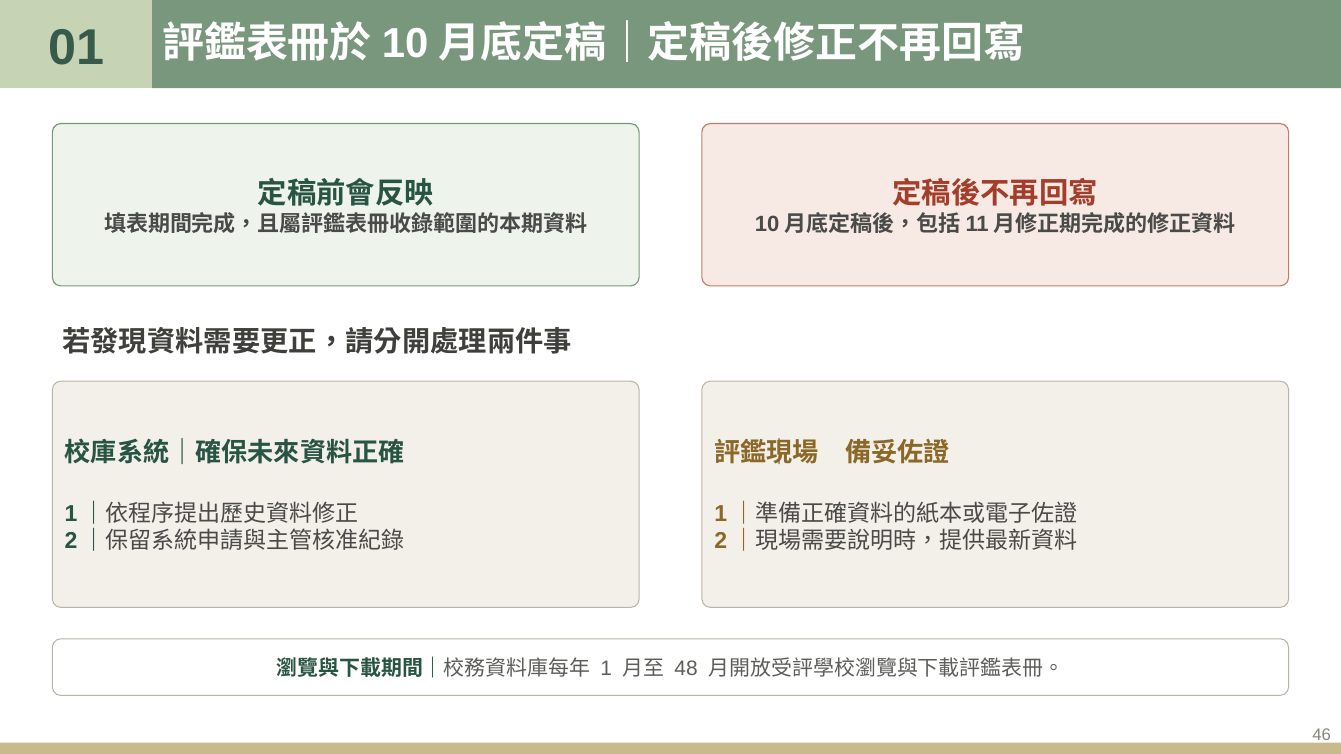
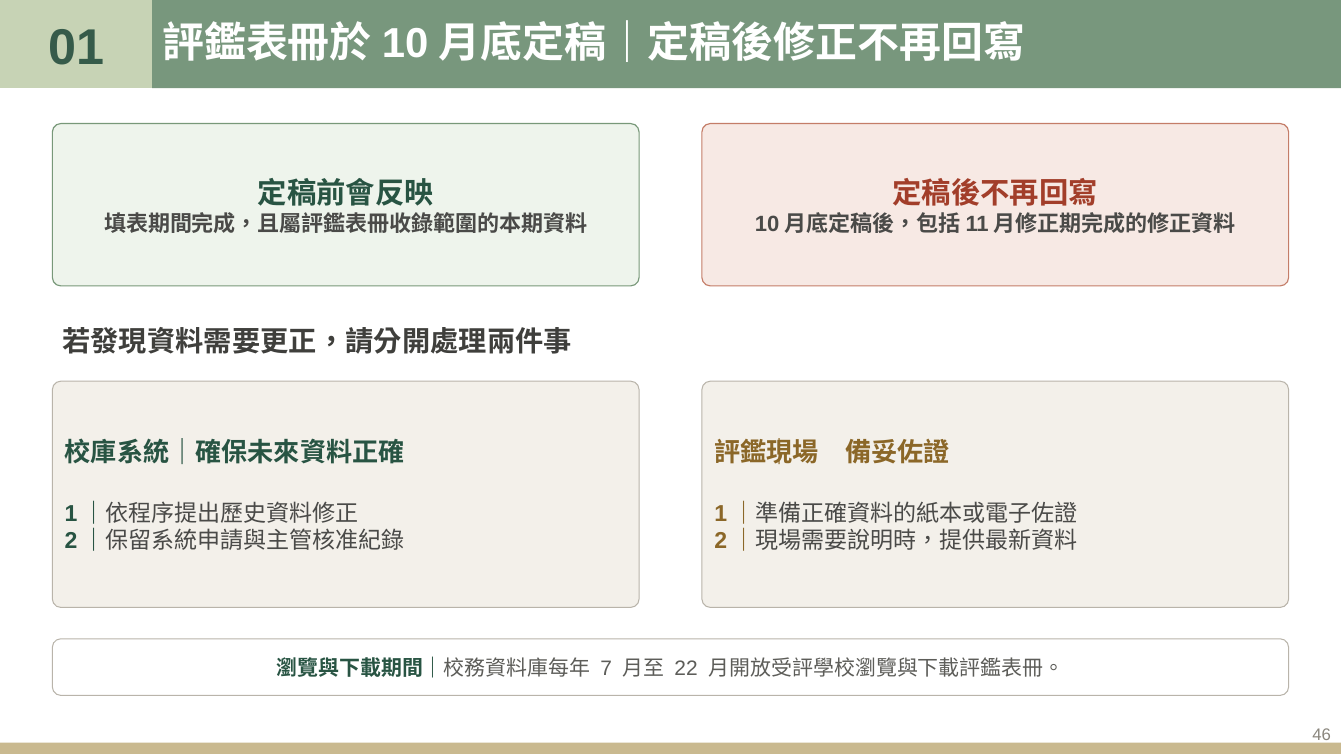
1: 1 -> 7
48: 48 -> 22
